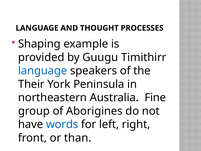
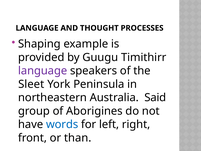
language at (43, 71) colour: blue -> purple
Their: Their -> Sleet
Fine: Fine -> Said
